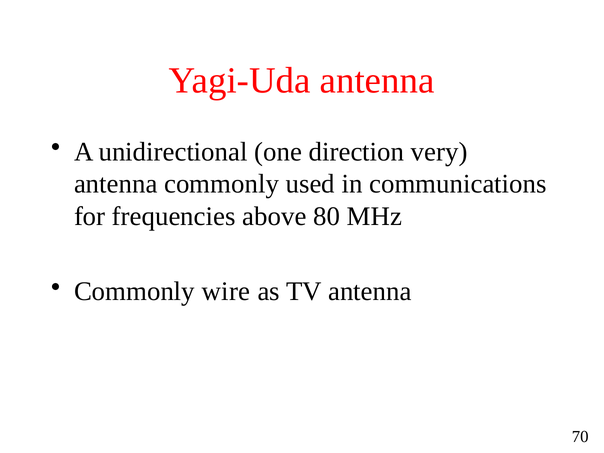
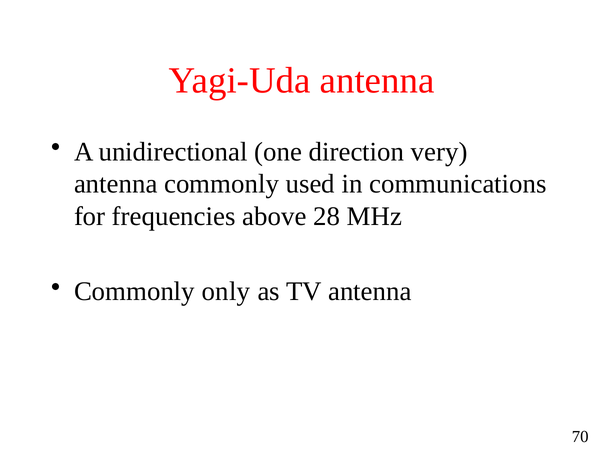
80: 80 -> 28
wire: wire -> only
